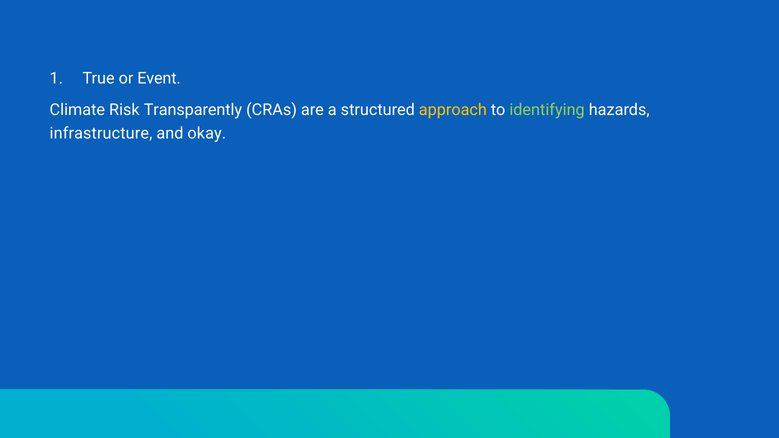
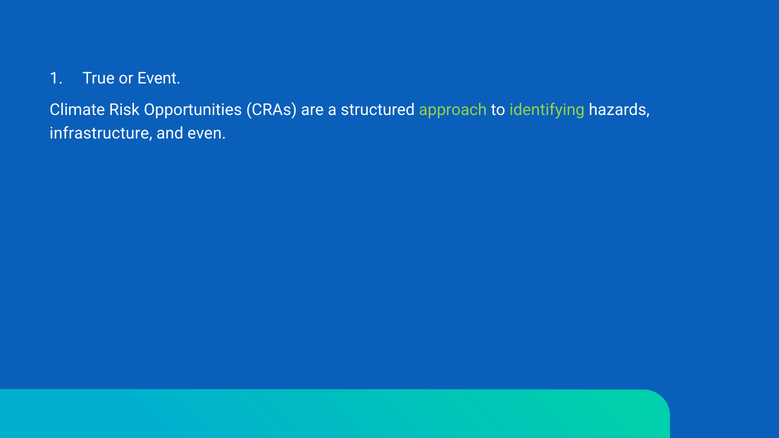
Transparently: Transparently -> Opportunities
approach colour: yellow -> light green
okay: okay -> even
